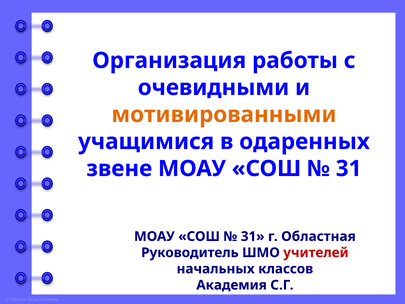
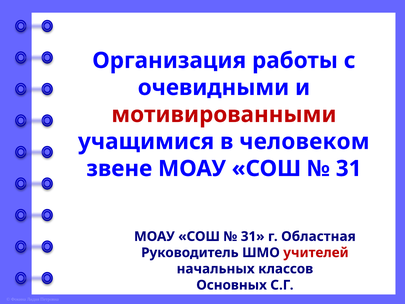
мотивированными colour: orange -> red
одаренных: одаренных -> человеком
Академия: Академия -> Основных
